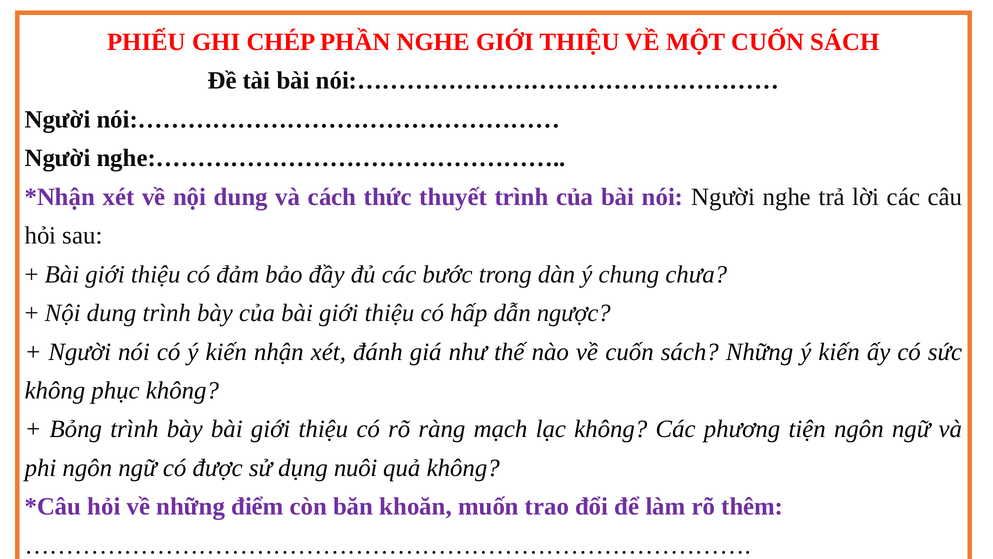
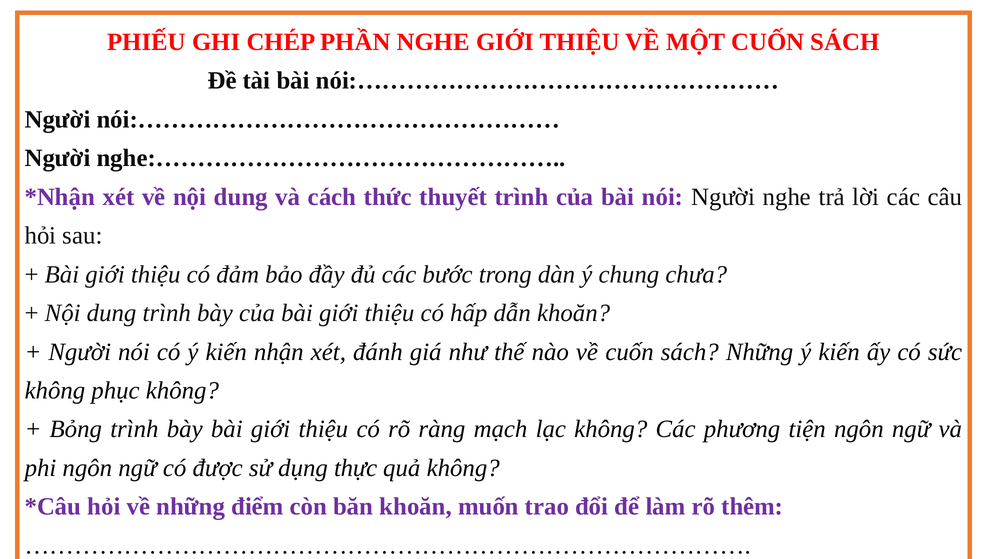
dẫn ngược: ngược -> khoăn
nuôi: nuôi -> thực
